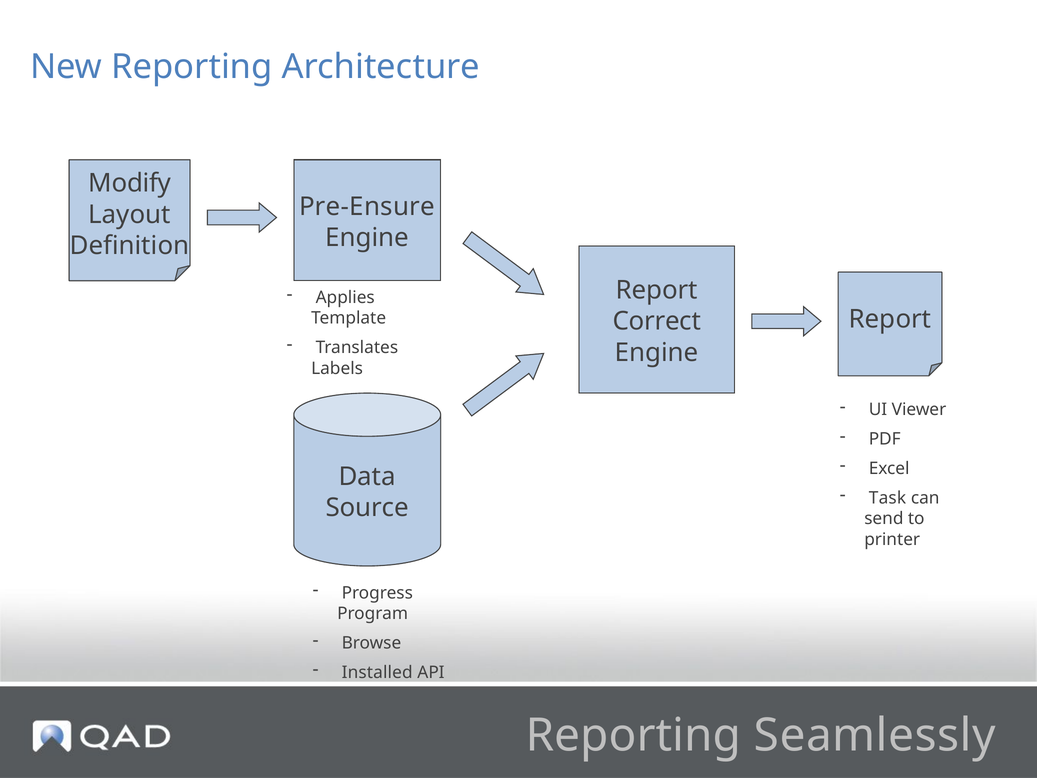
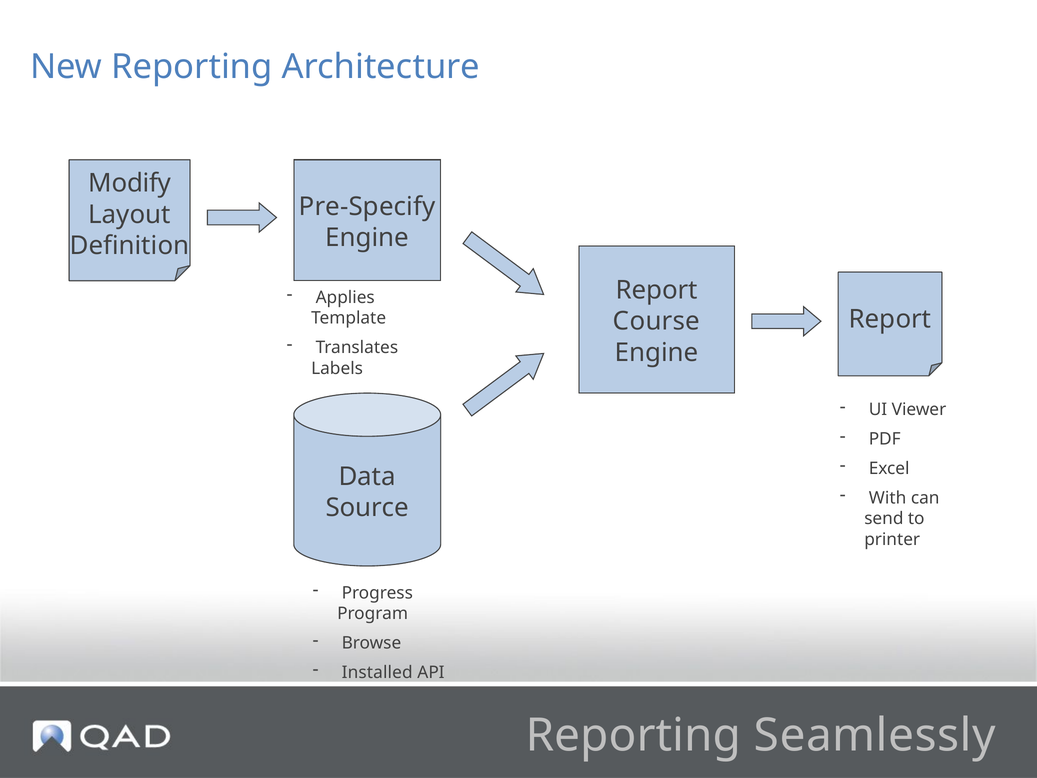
Pre-Ensure: Pre-Ensure -> Pre-Specify
Correct: Correct -> Course
Task: Task -> With
